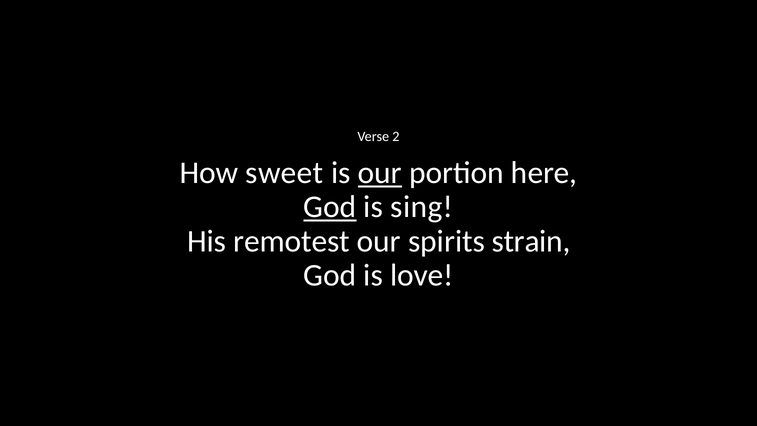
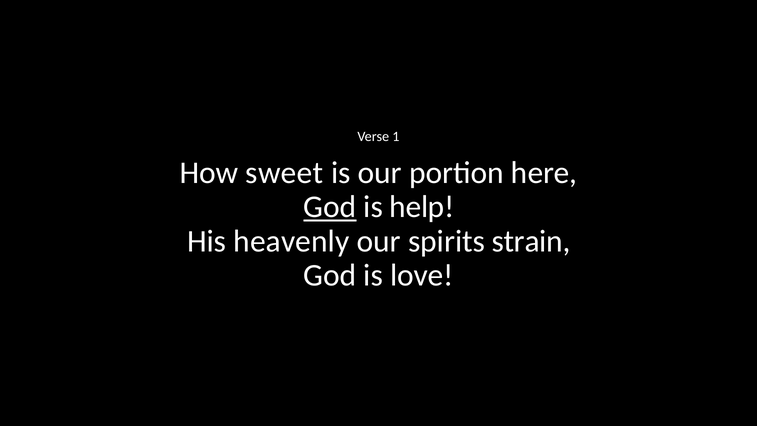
2: 2 -> 1
our at (380, 173) underline: present -> none
sing: sing -> help
remotest: remotest -> heavenly
